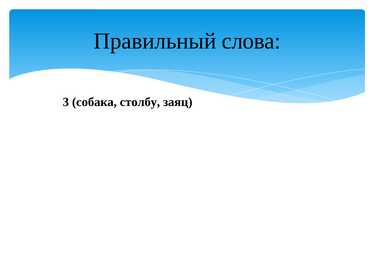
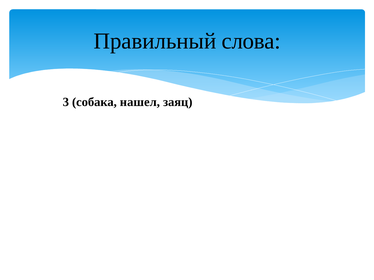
столбу: столбу -> нашел
